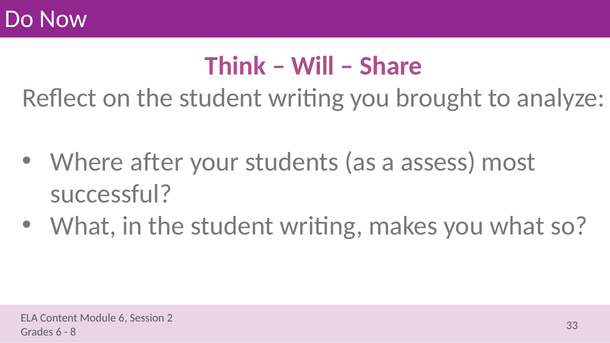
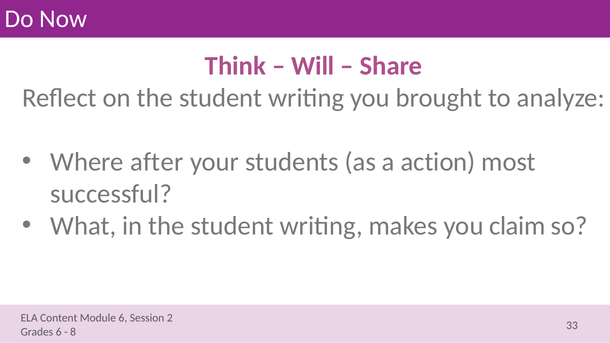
assess: assess -> action
you what: what -> claim
